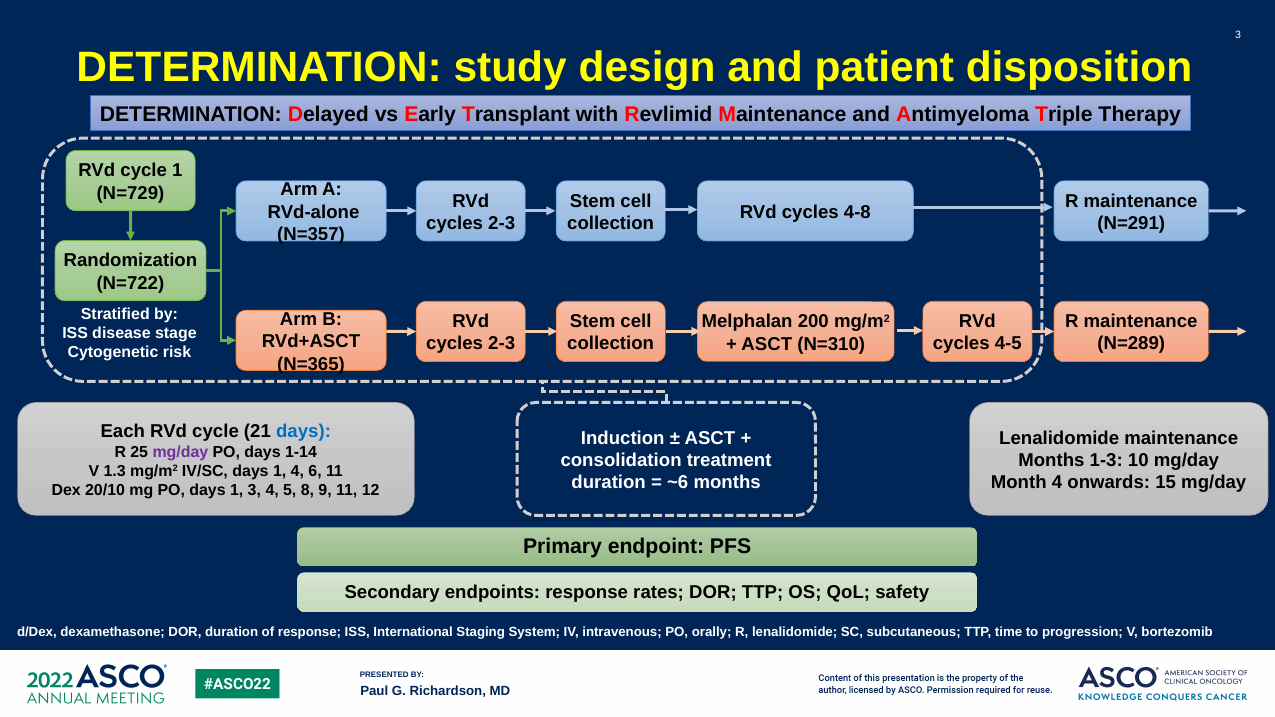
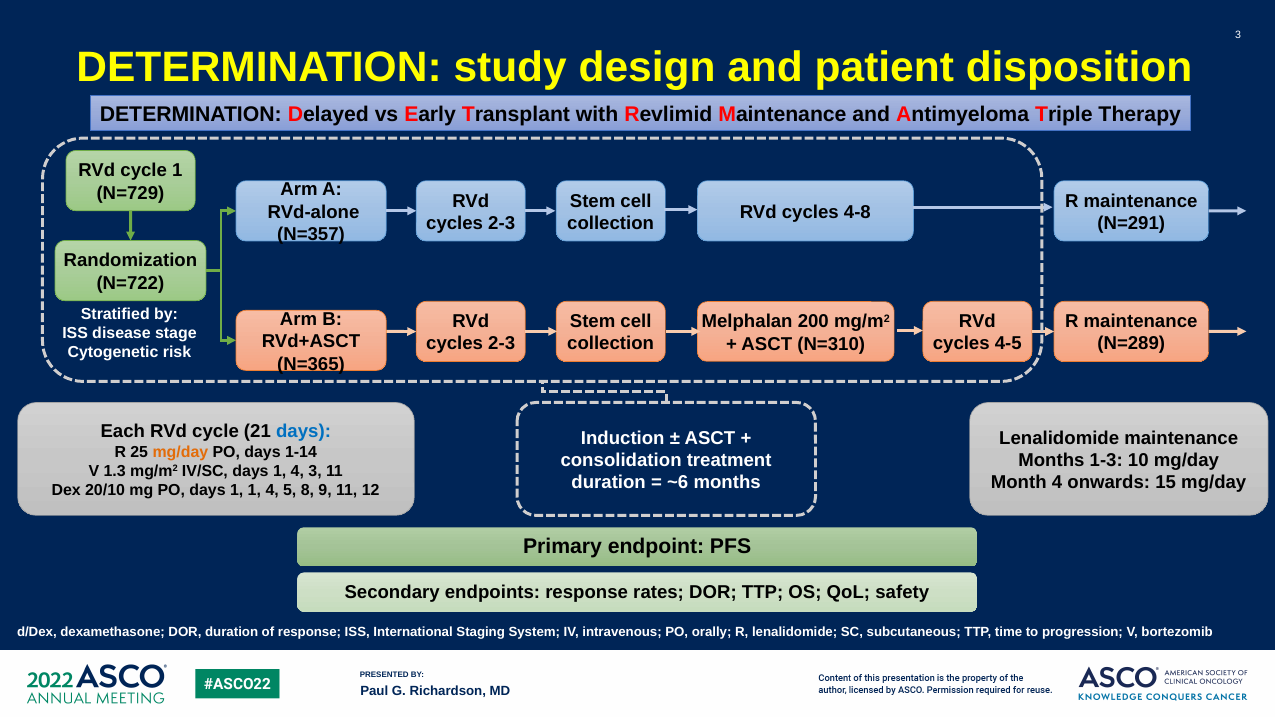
mg/day at (180, 452) colour: purple -> orange
4 6: 6 -> 3
1 3: 3 -> 1
